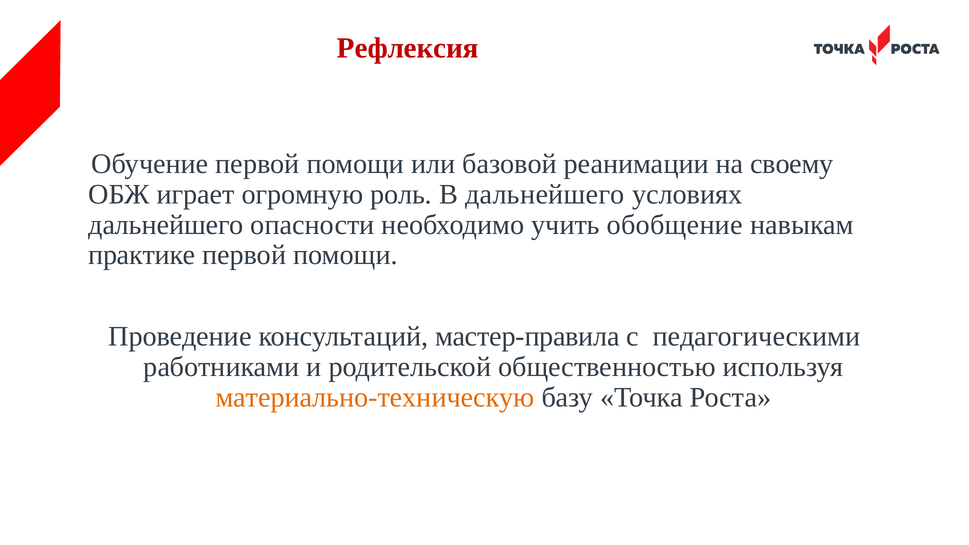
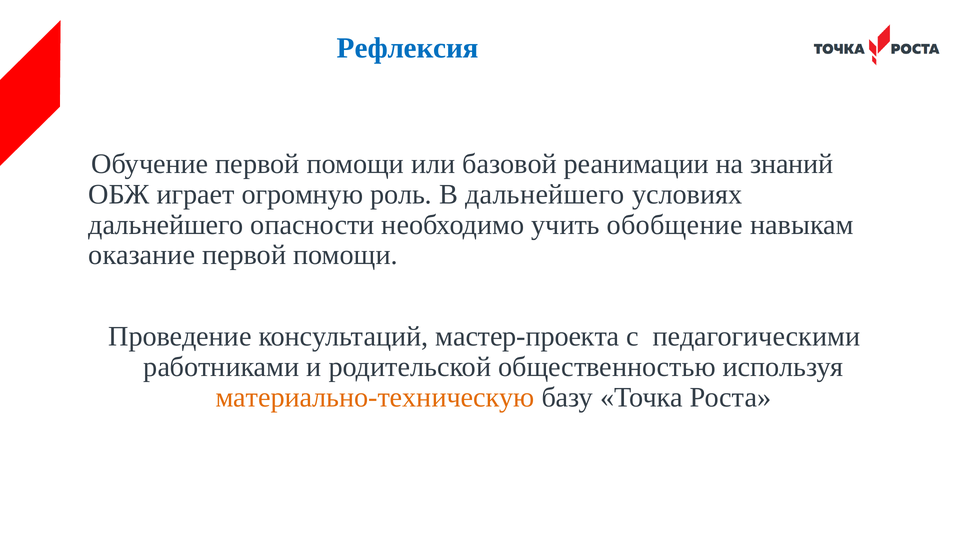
Рефлексия colour: red -> blue
своему: своему -> знаний
практике: практике -> оказание
мастер-правила: мастер-правила -> мастер-проекта
